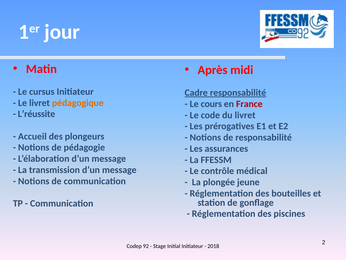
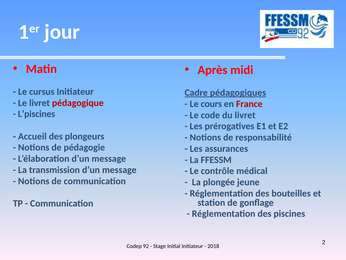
Cadre responsabilité: responsabilité -> pédagogiques
pédagogique colour: orange -> red
L’réussite: L’réussite -> L’piscines
